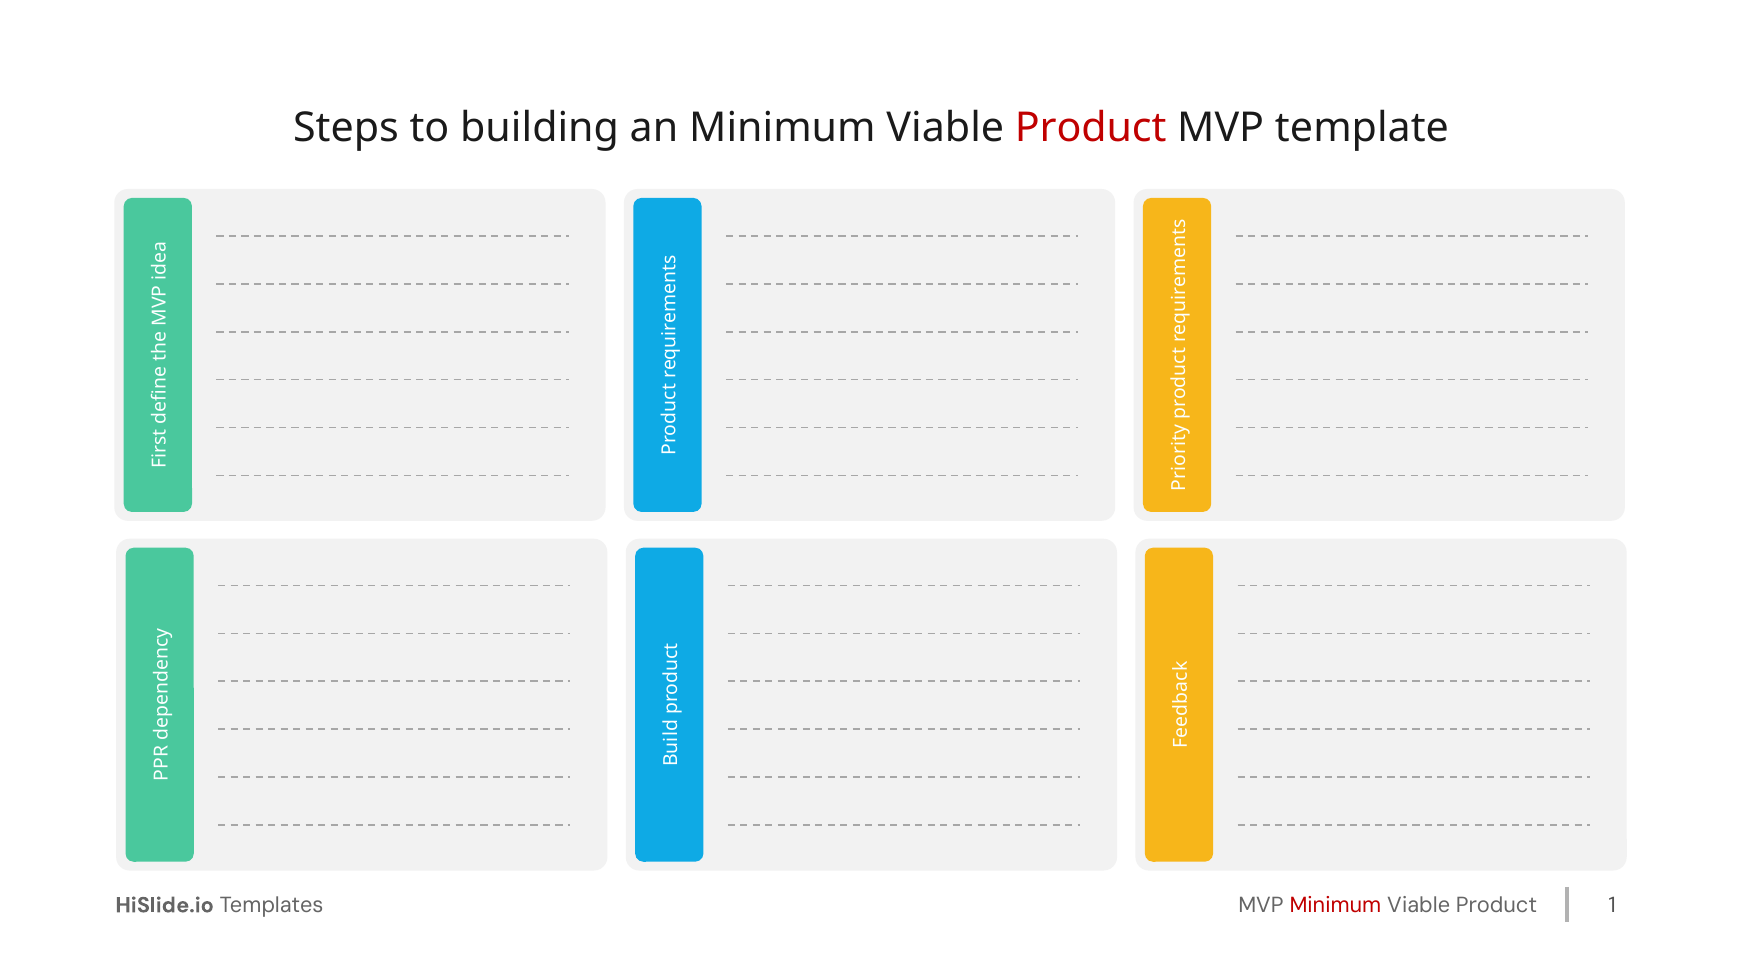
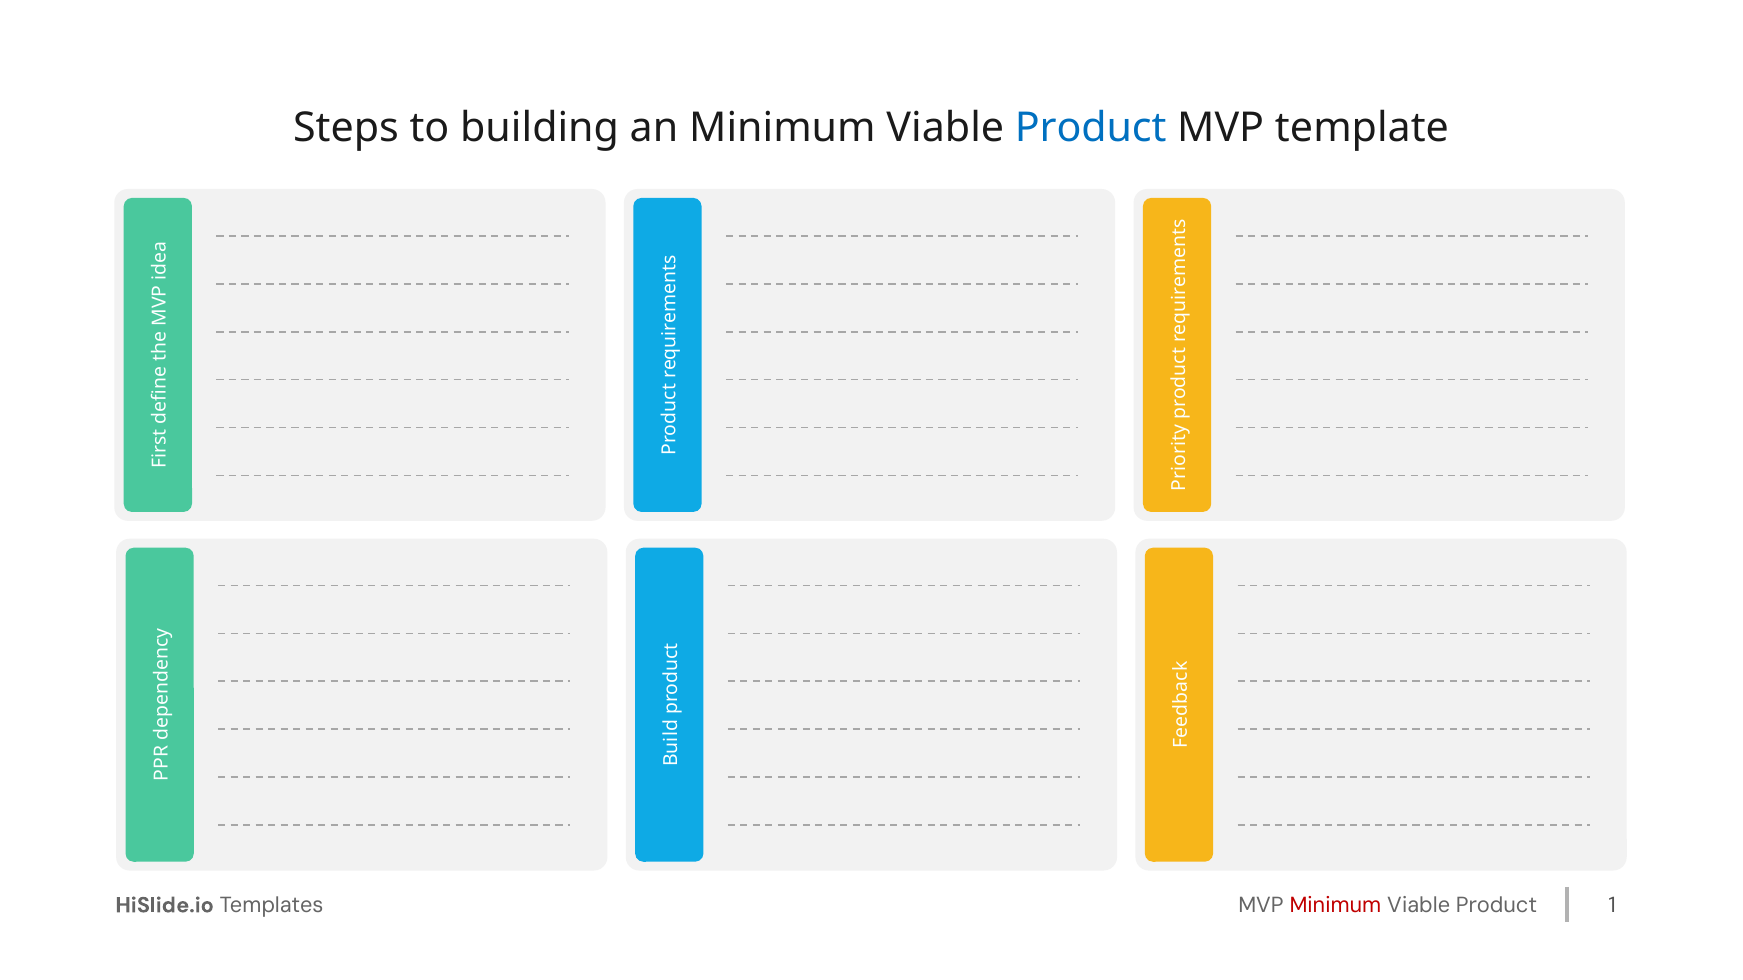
Product at (1091, 128) colour: red -> blue
